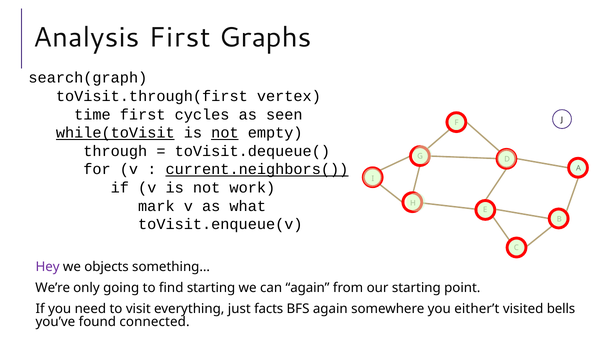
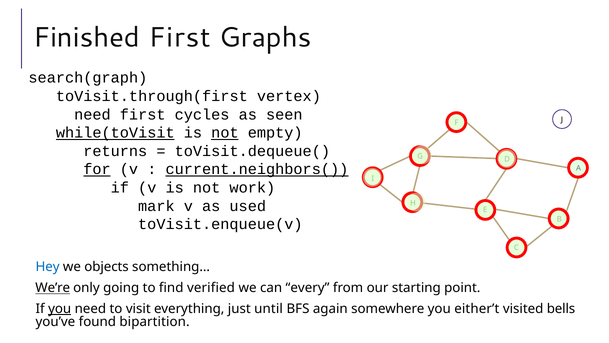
Analysis: Analysis -> Finished
time at (92, 114): time -> need
through: through -> returns
for underline: none -> present
what: what -> used
Hey colour: purple -> blue
We’re underline: none -> present
find starting: starting -> verified
can again: again -> every
you at (60, 309) underline: none -> present
facts: facts -> until
connected: connected -> bipartition
